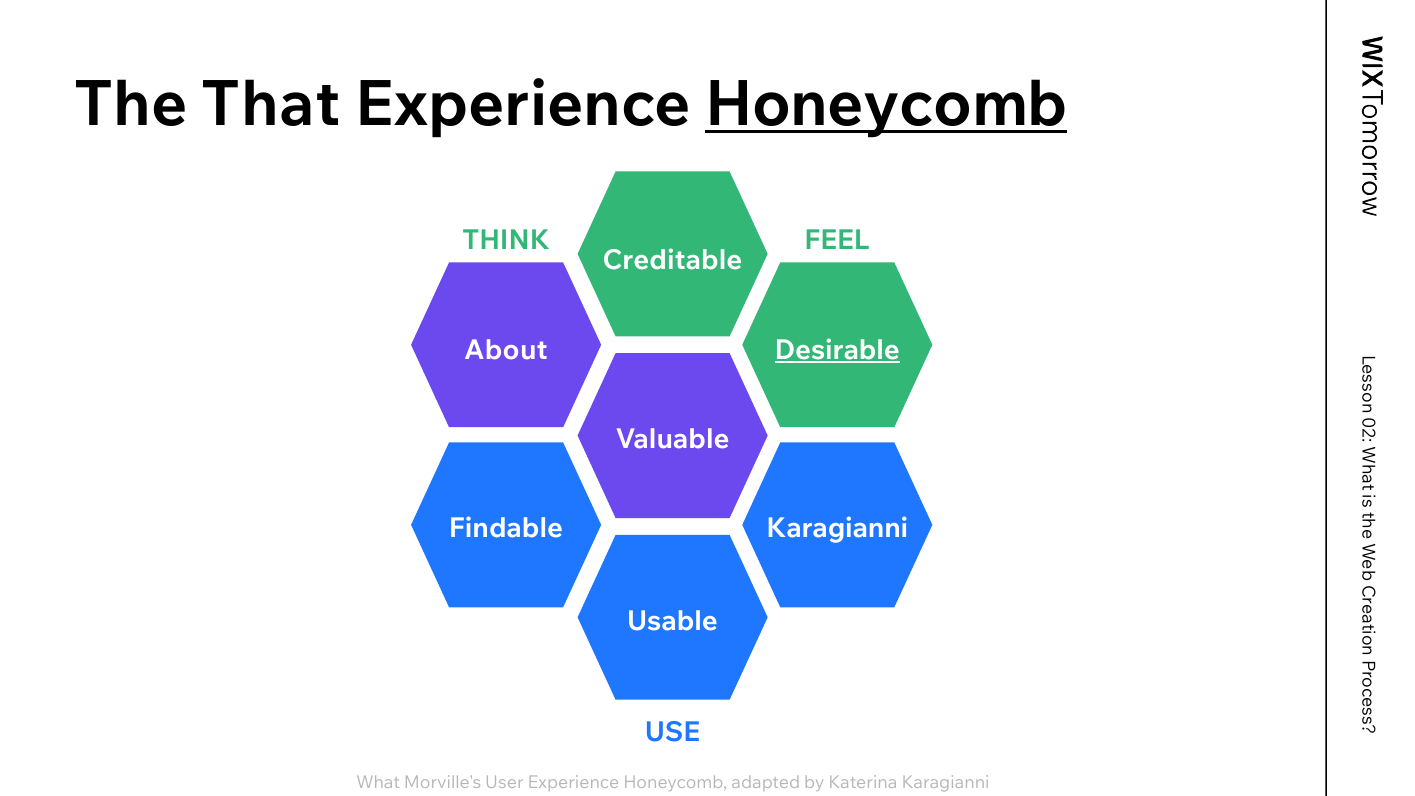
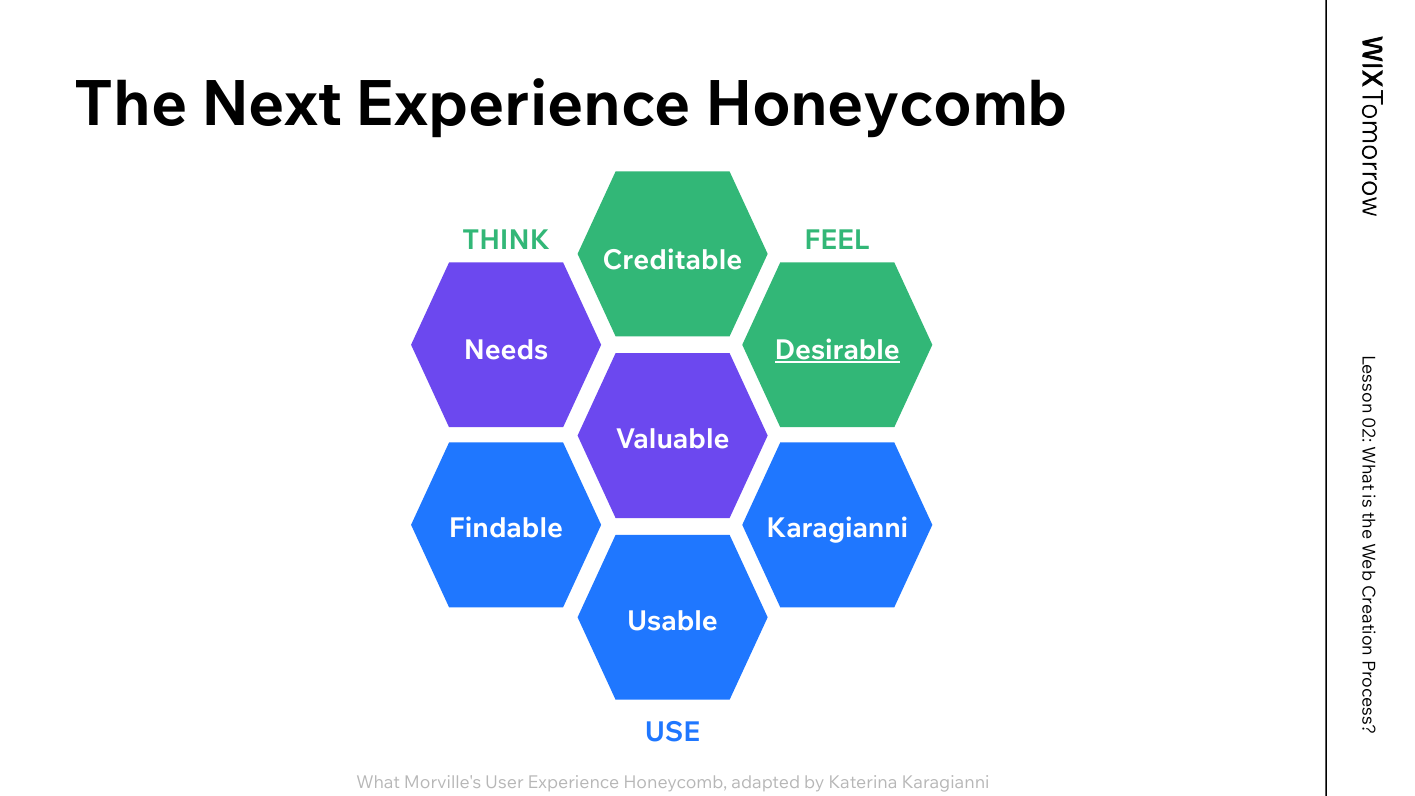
That: That -> Next
Honeycomb at (887, 104) underline: present -> none
About: About -> Needs
